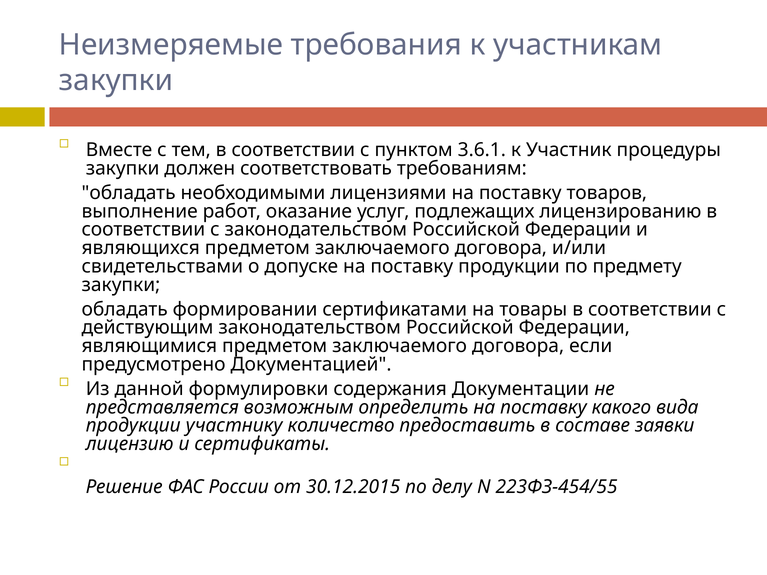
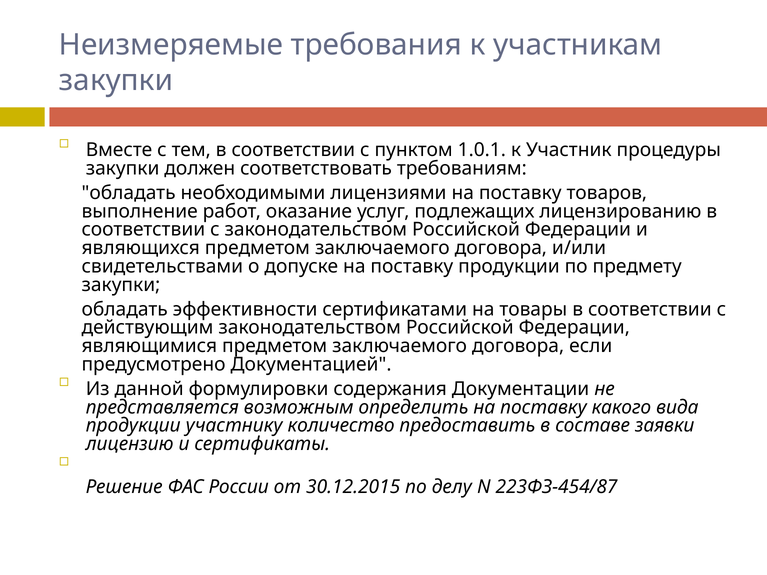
3.6.1: 3.6.1 -> 1.0.1
формировании: формировании -> эффективности
223ФЗ-454/55: 223ФЗ-454/55 -> 223ФЗ-454/87
